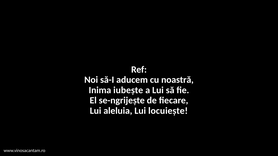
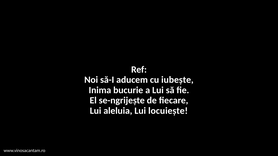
noastră: noastră -> iubește
iubește: iubește -> bucurie
